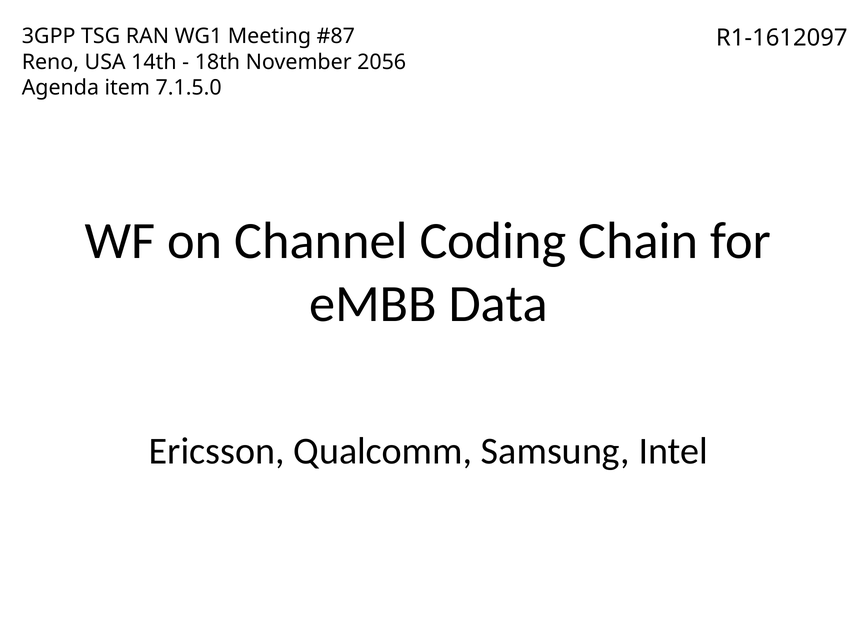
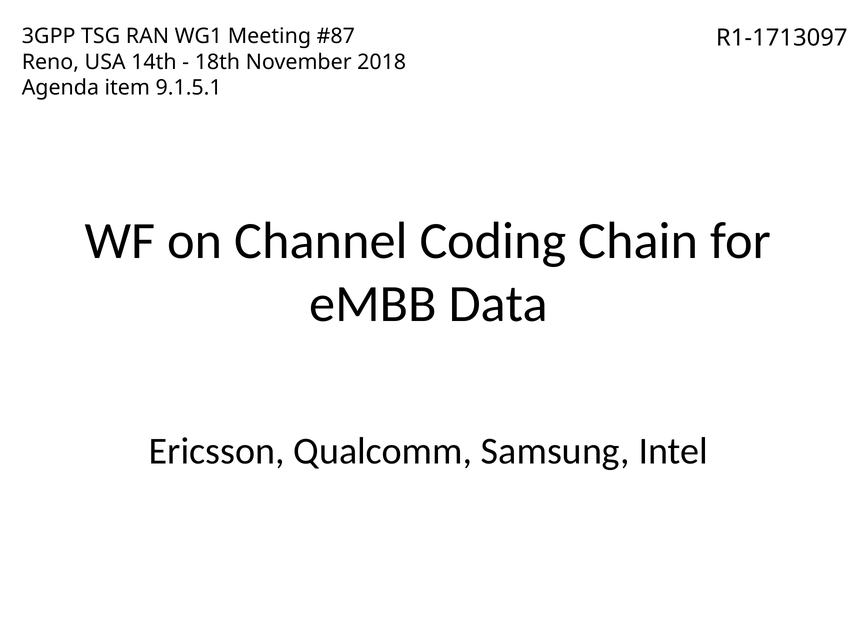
R1-1612097: R1-1612097 -> R1-1713097
2056: 2056 -> 2018
7.1.5.0: 7.1.5.0 -> 9.1.5.1
